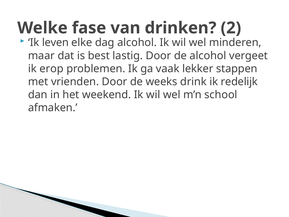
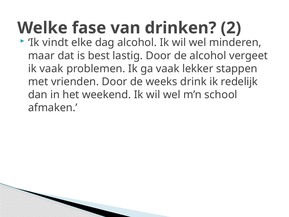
leven: leven -> vindt
ik erop: erop -> vaak
